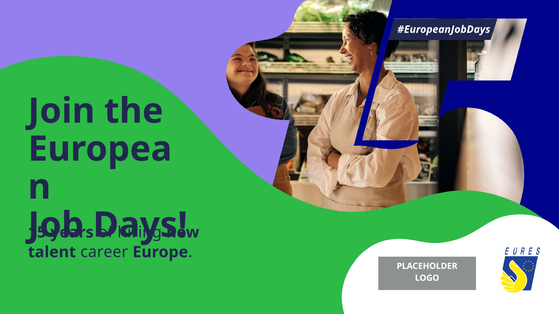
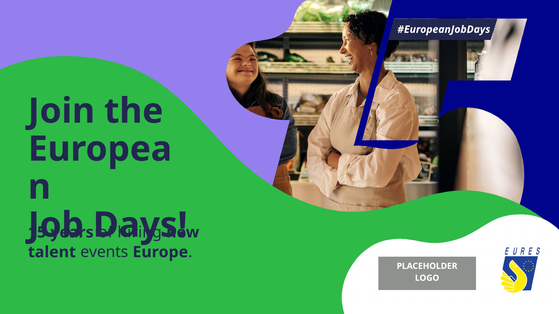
career: career -> events
